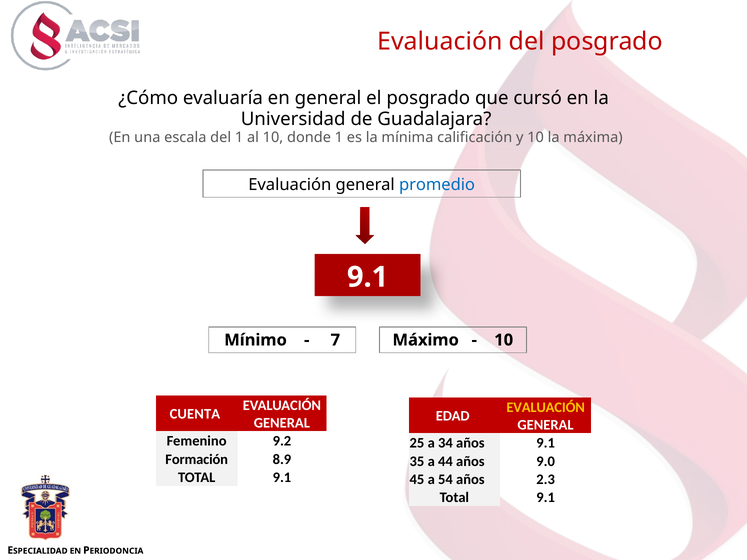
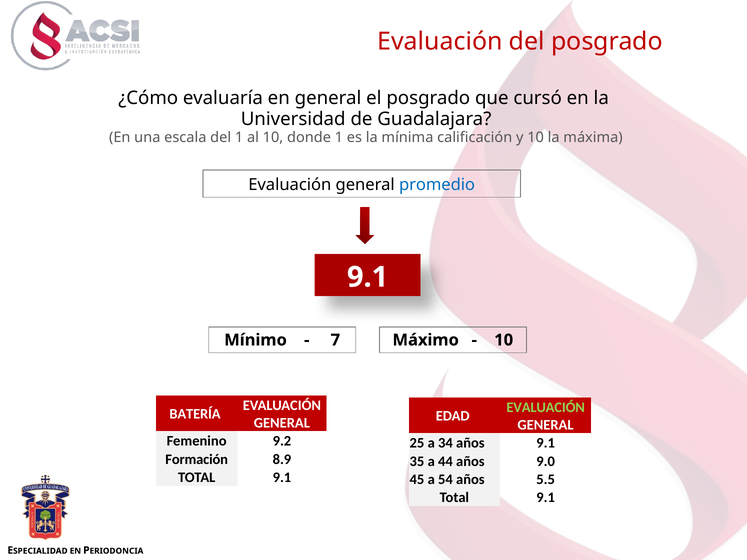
EVALUACIÓN at (546, 408) colour: yellow -> light green
CUENTA: CUENTA -> BATERÍA
2.3: 2.3 -> 5.5
